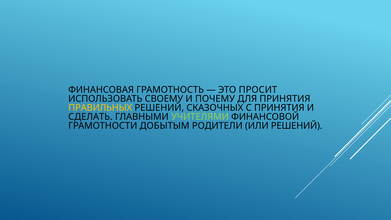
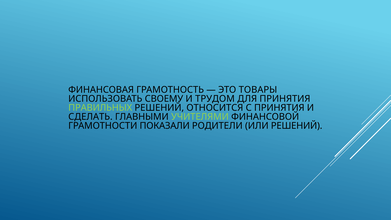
ПРОСИТ: ПРОСИТ -> ТОВАРЫ
ПОЧЕМУ: ПОЧЕМУ -> ТРУДОМ
ПРАВИЛЬНЫХ colour: yellow -> light green
СКАЗОЧНЫХ: СКАЗОЧНЫХ -> ОТНОСИТСЯ
ДОБЫТЫМ: ДОБЫТЫМ -> ПОКАЗАЛИ
